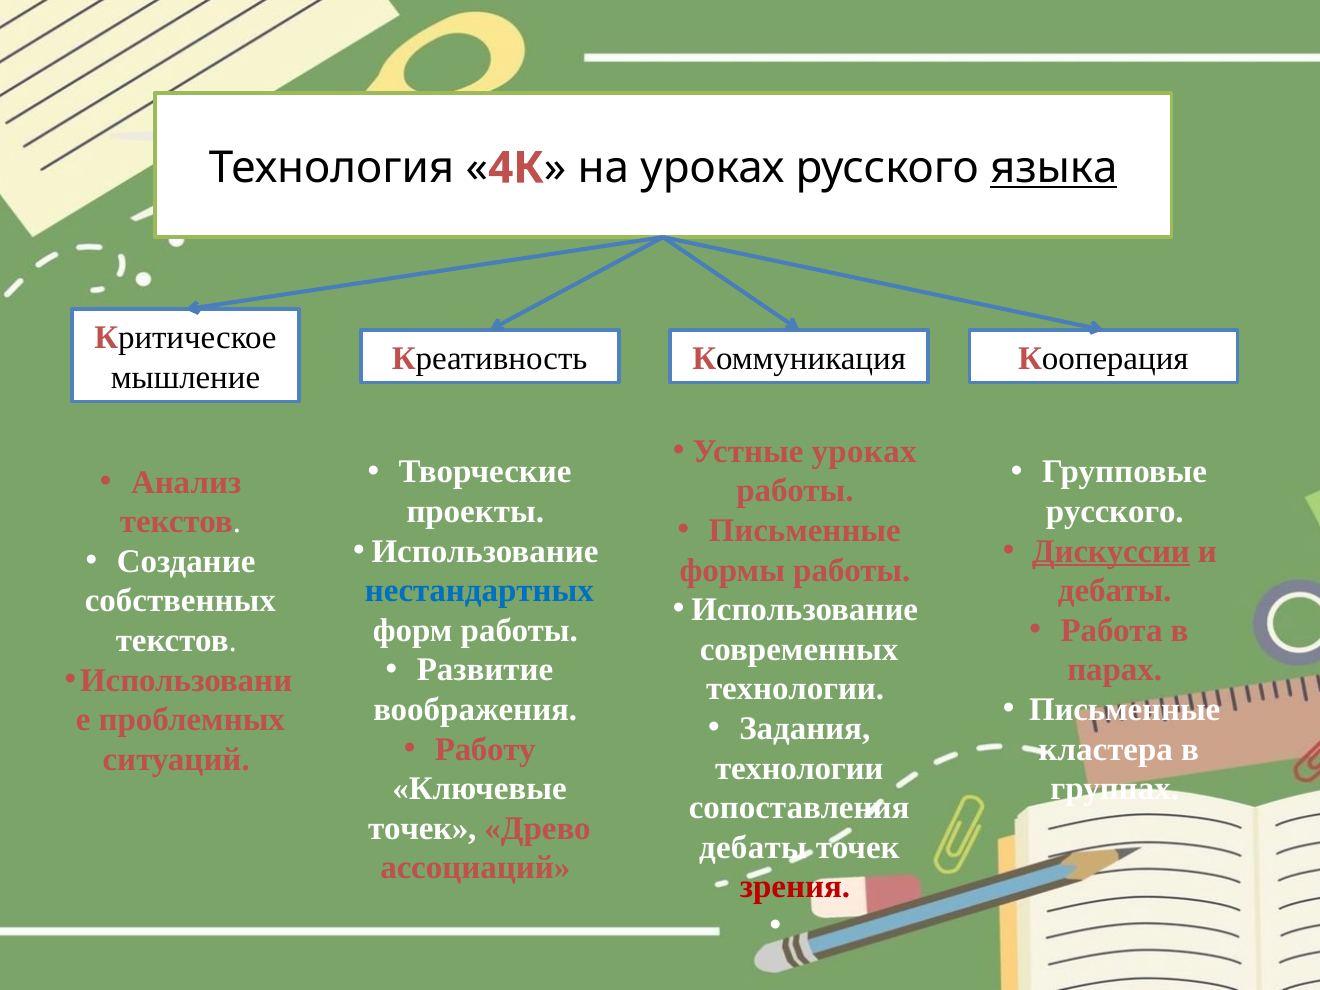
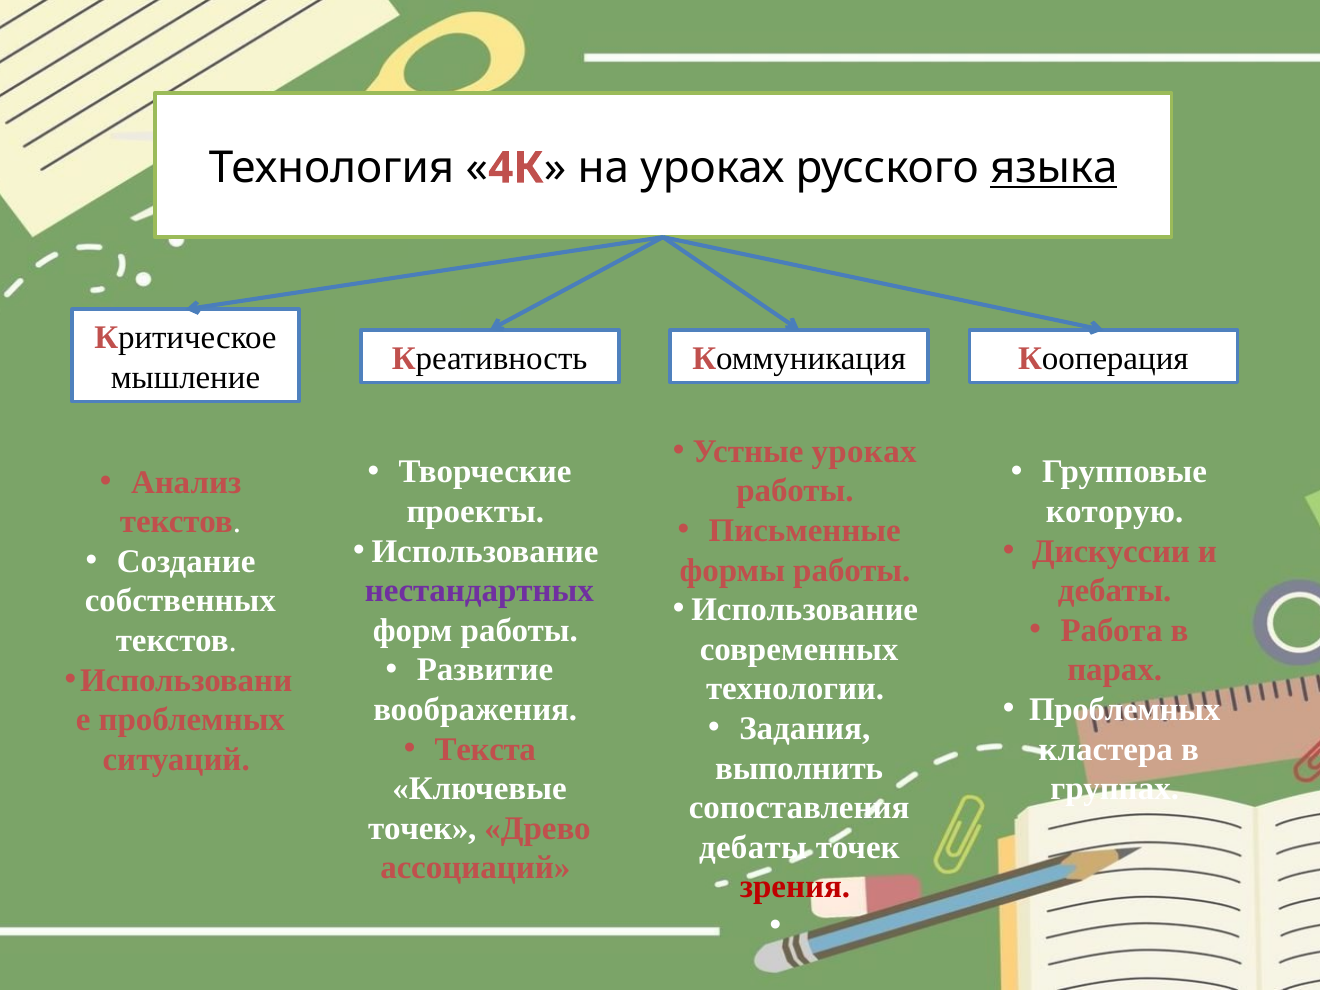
русского at (1115, 512): русского -> которую
Дискуссии underline: present -> none
нестандартных colour: blue -> purple
Письменные at (1125, 710): Письменные -> Проблемных
Работу: Работу -> Текста
технологии at (799, 768): технологии -> выполнить
